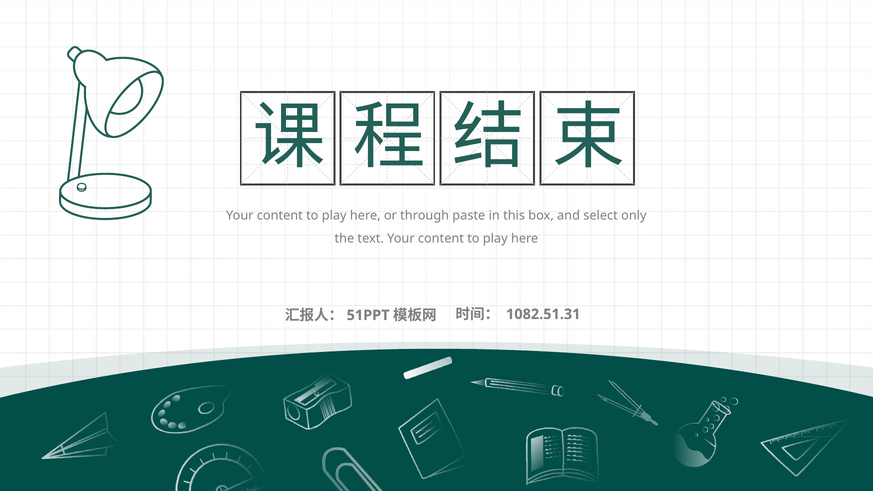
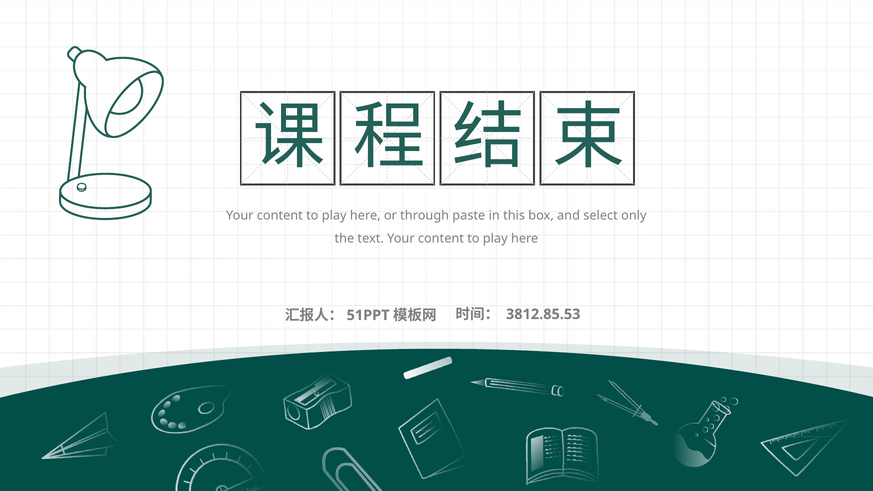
1082.51.31: 1082.51.31 -> 3812.85.53
